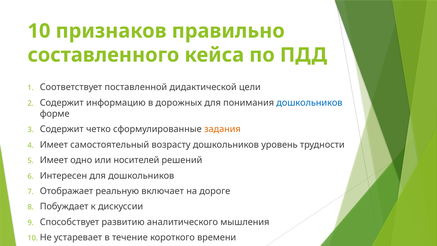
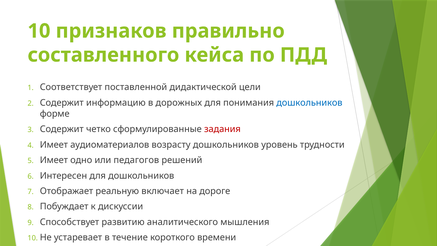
задания colour: orange -> red
самостоятельный: самостоятельный -> аудиоматериалов
носителей: носителей -> педагогов
